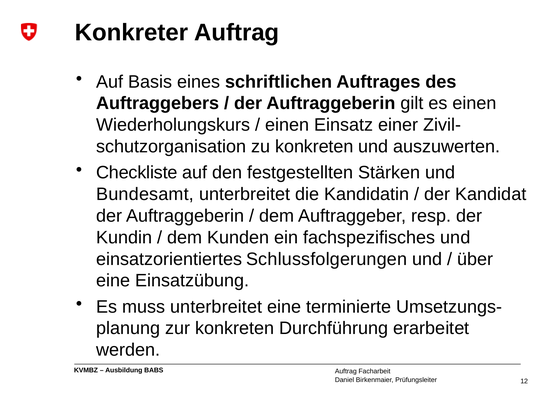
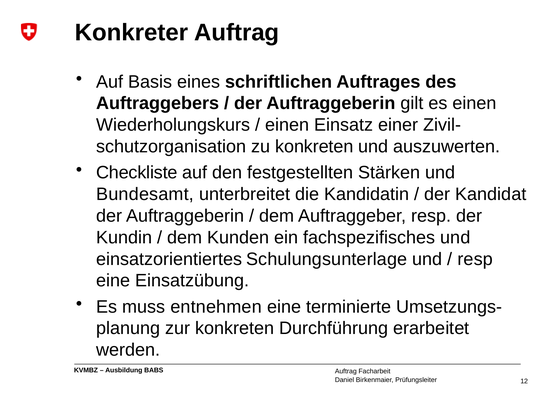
Schlussfolgerungen: Schlussfolgerungen -> Schulungsunterlage
über at (475, 259): über -> resp
muss unterbreitet: unterbreitet -> entnehmen
